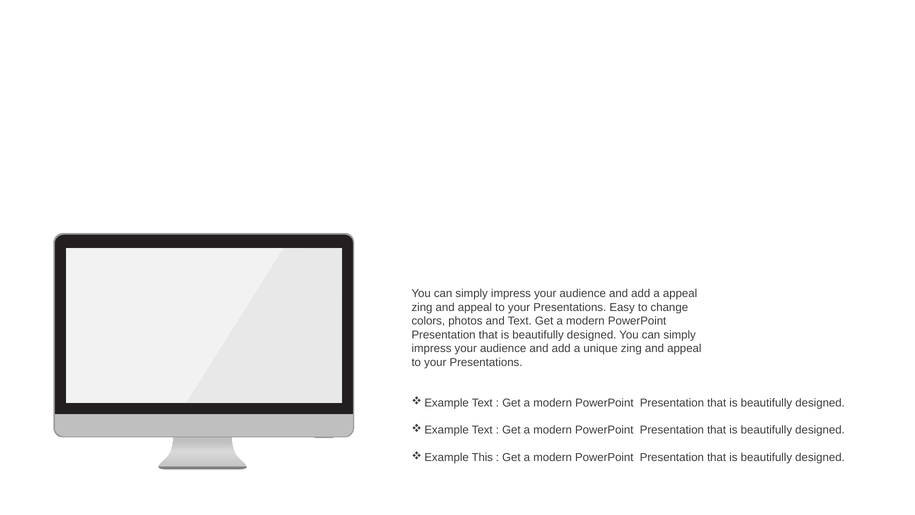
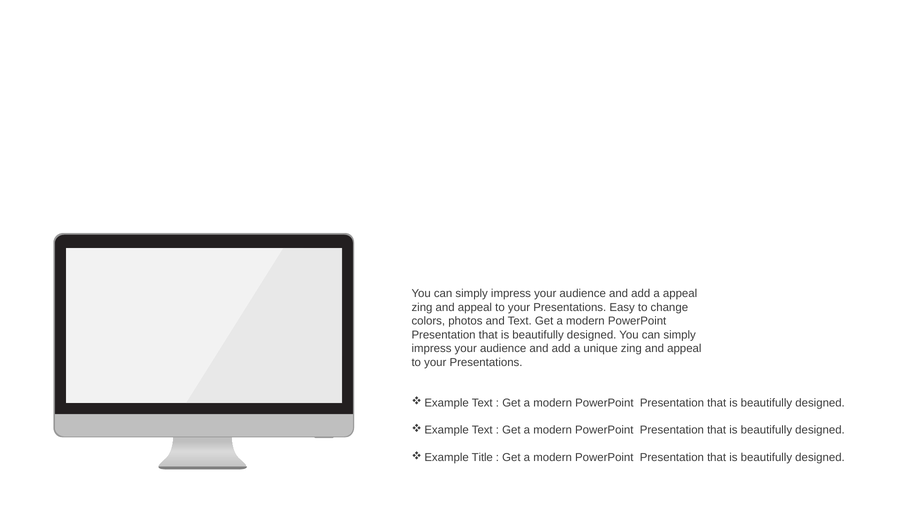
This: This -> Title
